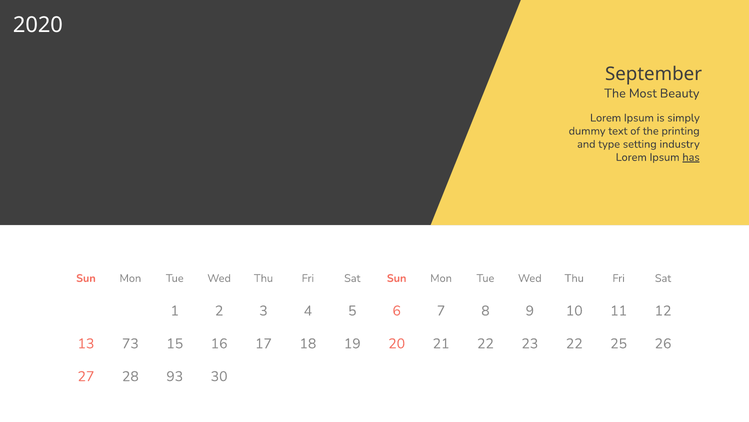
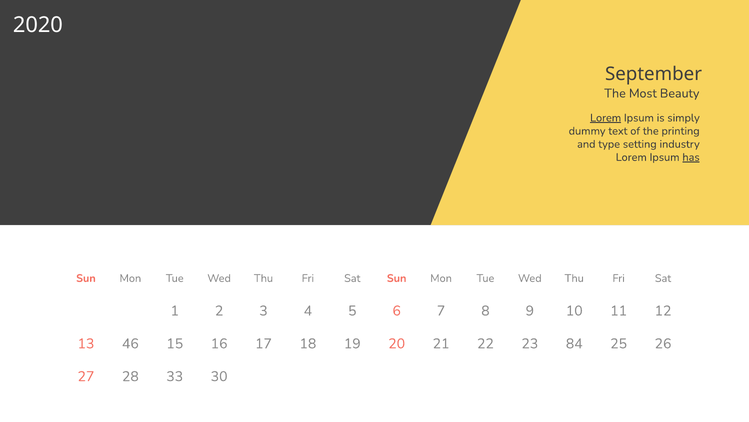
Lorem at (606, 118) underline: none -> present
73: 73 -> 46
23 22: 22 -> 84
93: 93 -> 33
